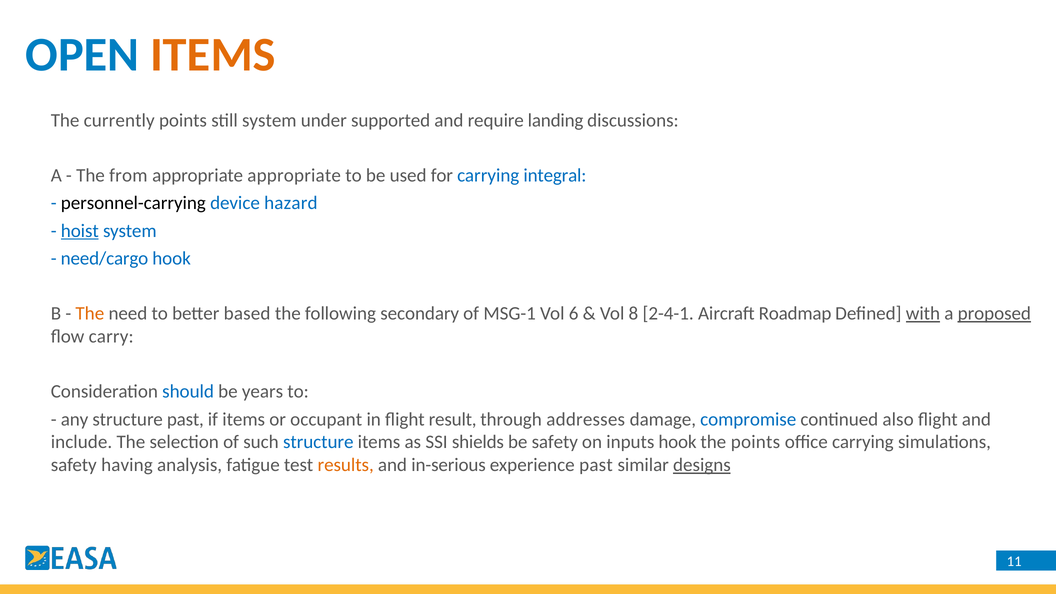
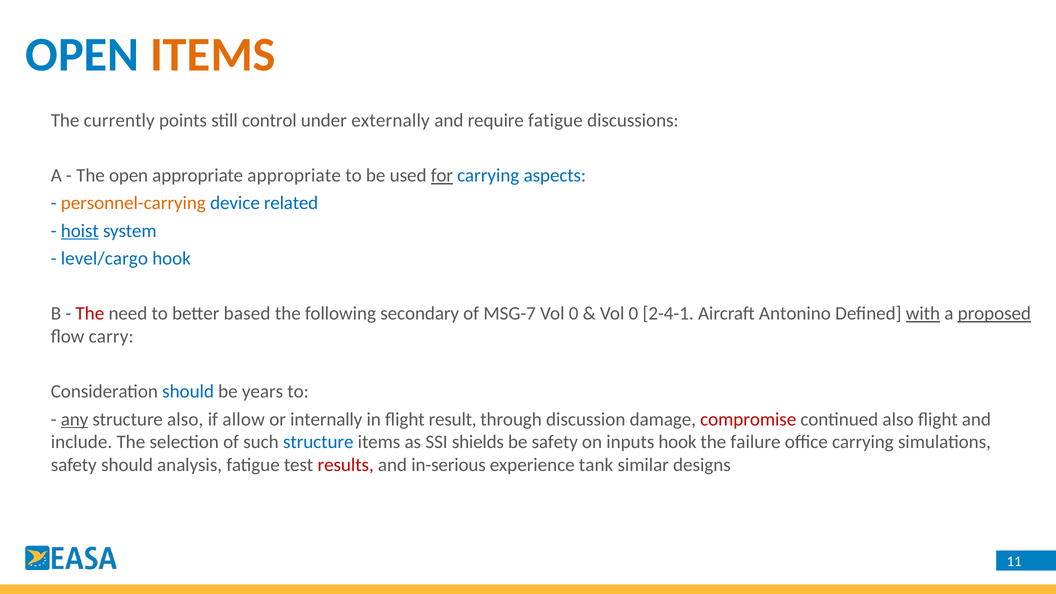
still system: system -> control
supported: supported -> externally
require landing: landing -> fatigue
The from: from -> open
for underline: none -> present
integral: integral -> aspects
personnel-carrying colour: black -> orange
hazard: hazard -> related
need/cargo: need/cargo -> level/cargo
The at (90, 314) colour: orange -> red
MSG-1: MSG-1 -> MSG-7
6 at (574, 314): 6 -> 0
8 at (633, 314): 8 -> 0
Roadmap: Roadmap -> Antonino
any underline: none -> present
structure past: past -> also
if items: items -> allow
occupant: occupant -> internally
addresses: addresses -> discussion
compromise colour: blue -> red
the points: points -> failure
safety having: having -> should
results colour: orange -> red
experience past: past -> tank
designs underline: present -> none
